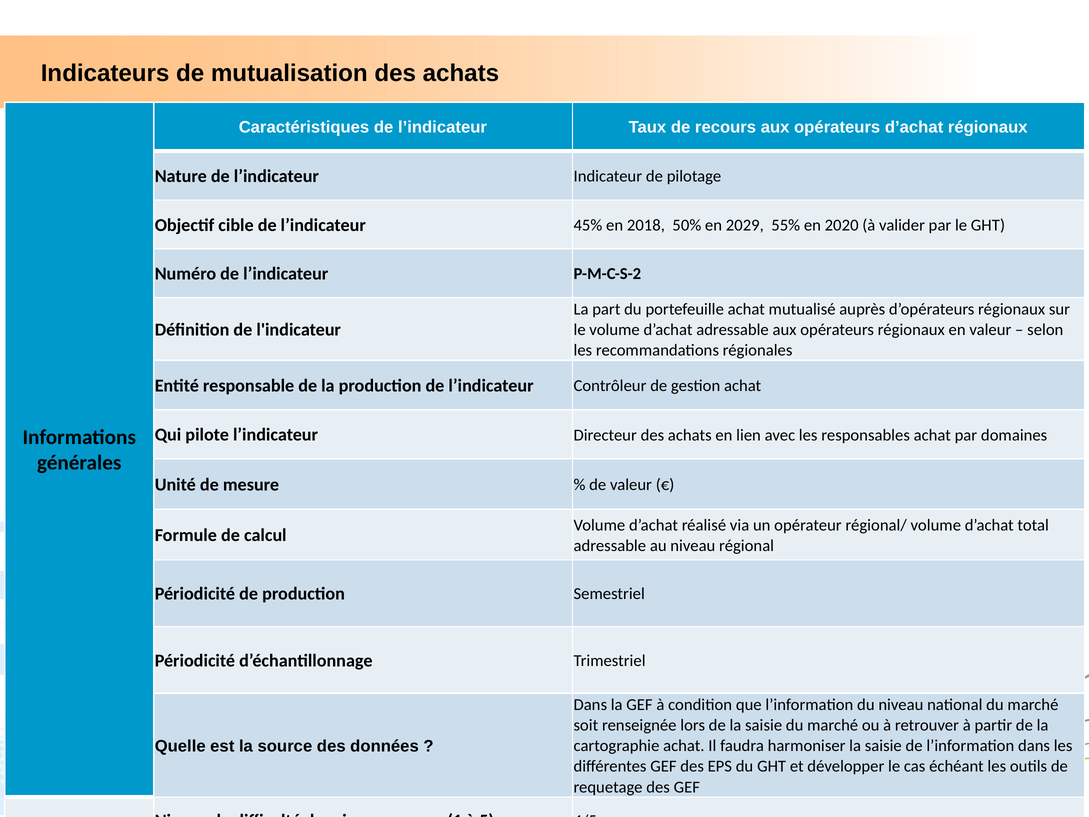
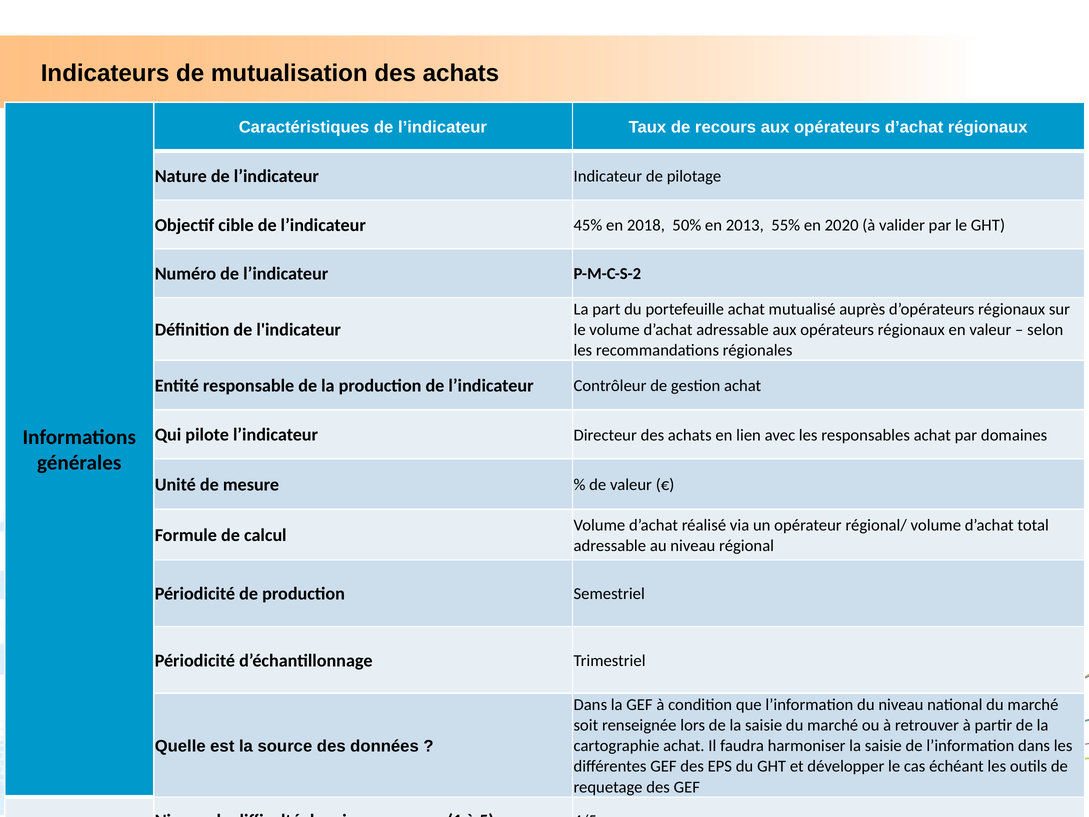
2029: 2029 -> 2013
